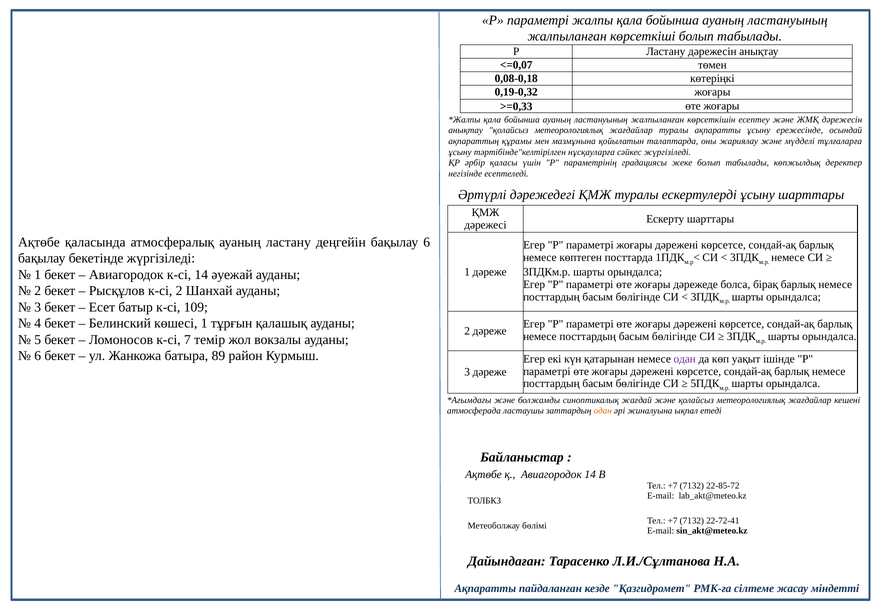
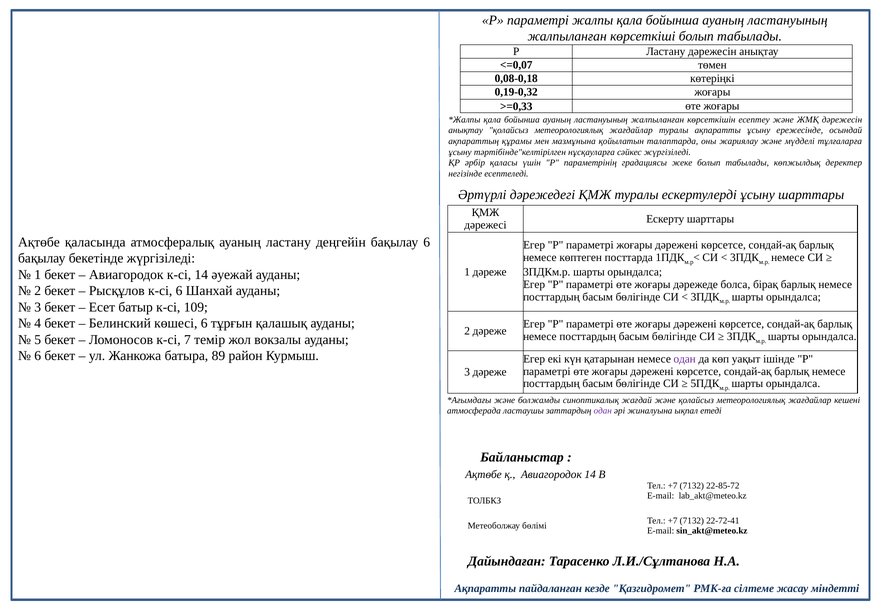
к-сі 2: 2 -> 6
көшесі 1: 1 -> 6
одан at (603, 411) colour: orange -> purple
